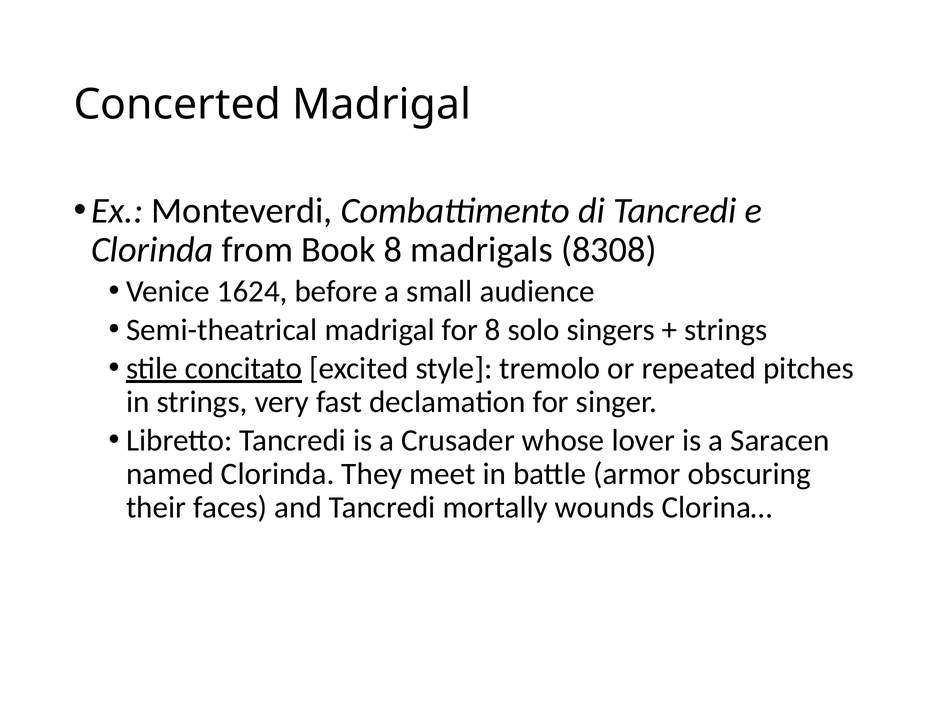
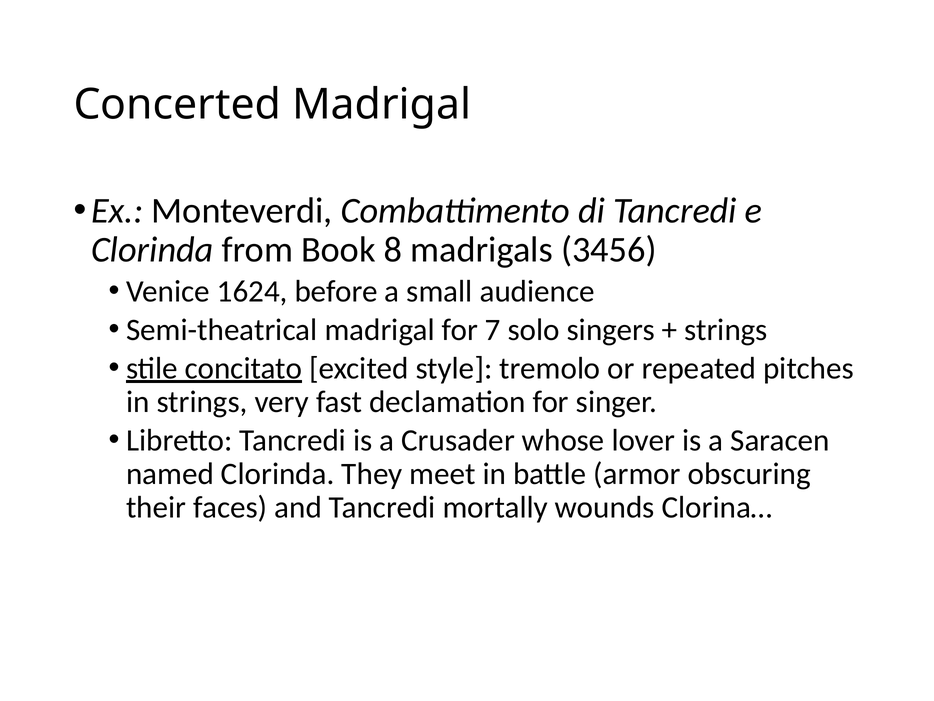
8308: 8308 -> 3456
for 8: 8 -> 7
